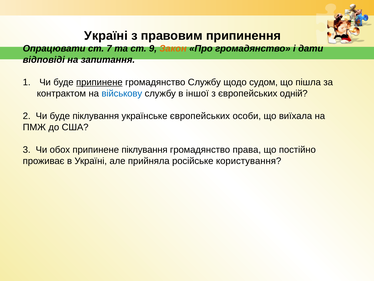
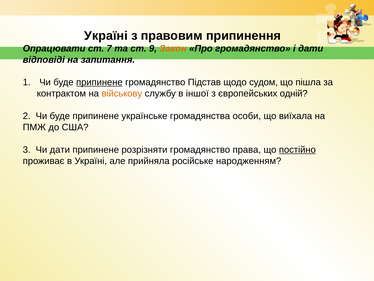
громадянство Службу: Службу -> Підстав
військову colour: blue -> orange
2 Чи буде піклування: піклування -> припинене
українське європейських: європейських -> громадянства
Чи обох: обох -> дати
припинене піклування: піклування -> розрізняти
постійно underline: none -> present
користування: користування -> народженням
